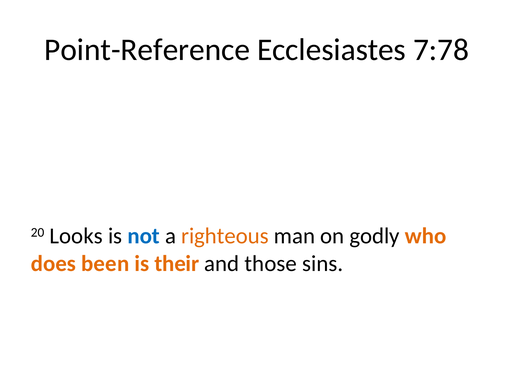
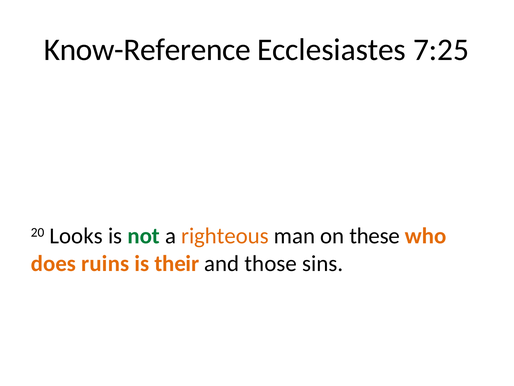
Point-Reference: Point-Reference -> Know-Reference
7:78: 7:78 -> 7:25
not colour: blue -> green
godly: godly -> these
been: been -> ruins
